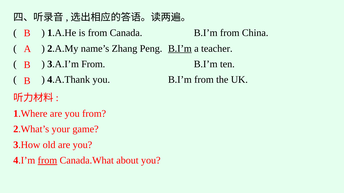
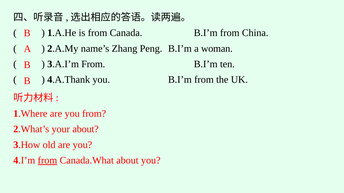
B.I’m at (180, 49) underline: present -> none
teacher: teacher -> woman
your game: game -> about
